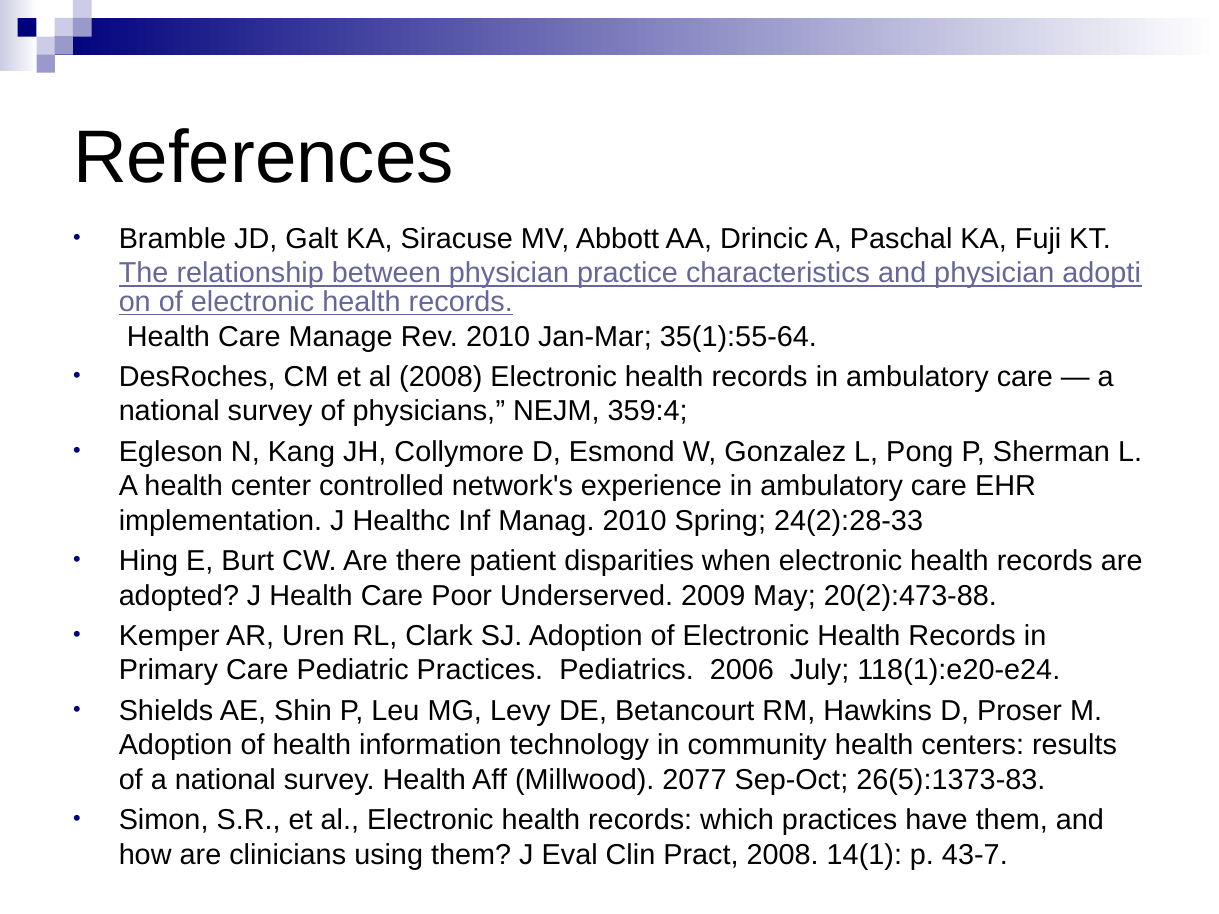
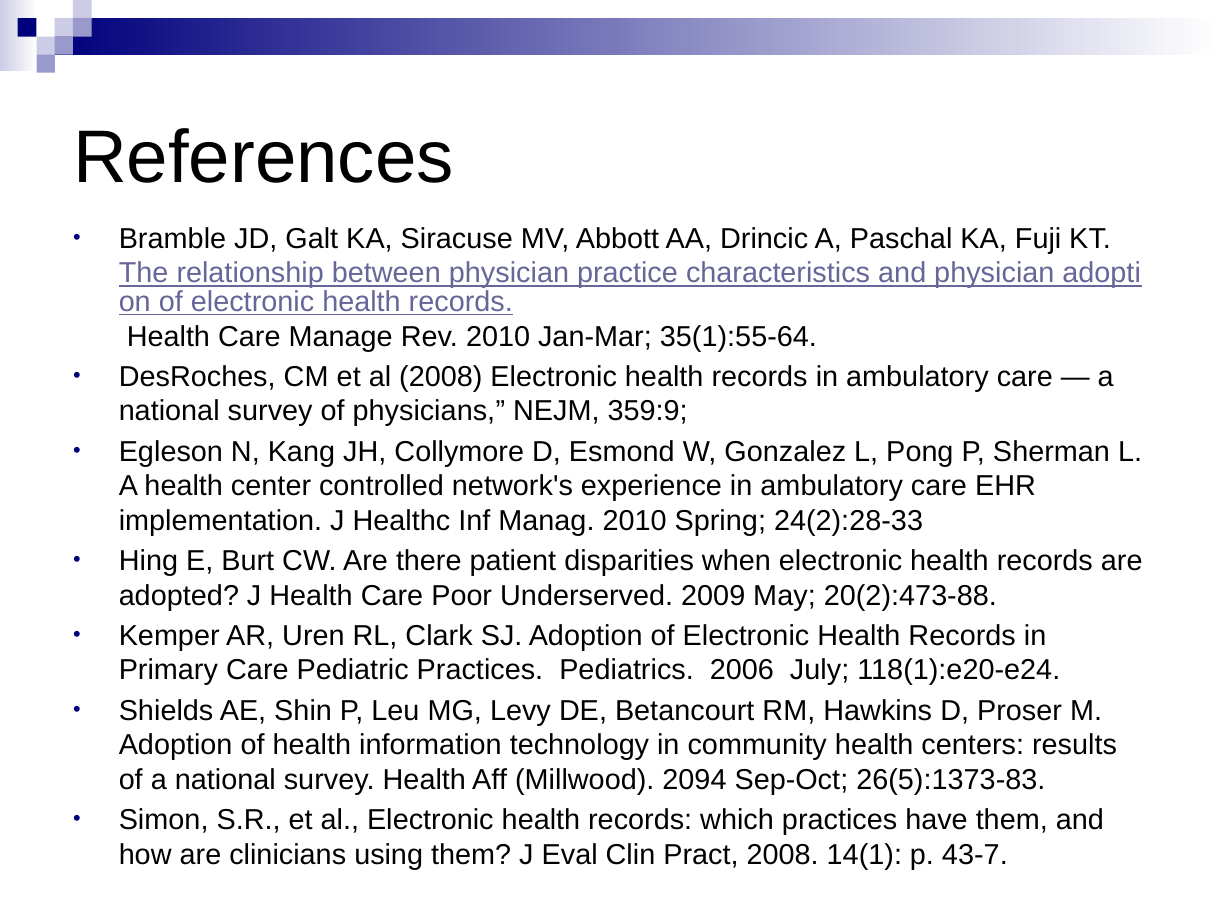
359:4: 359:4 -> 359:9
2077: 2077 -> 2094
